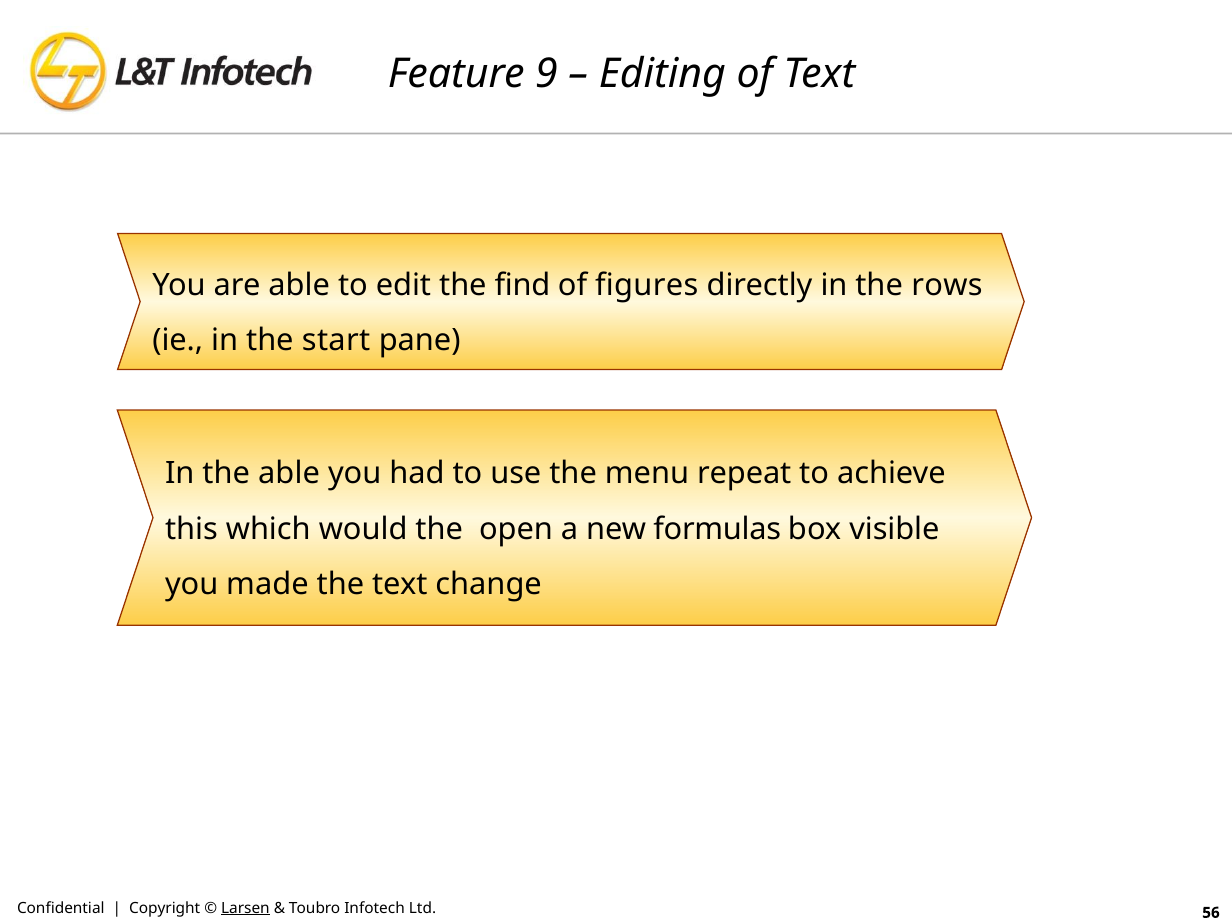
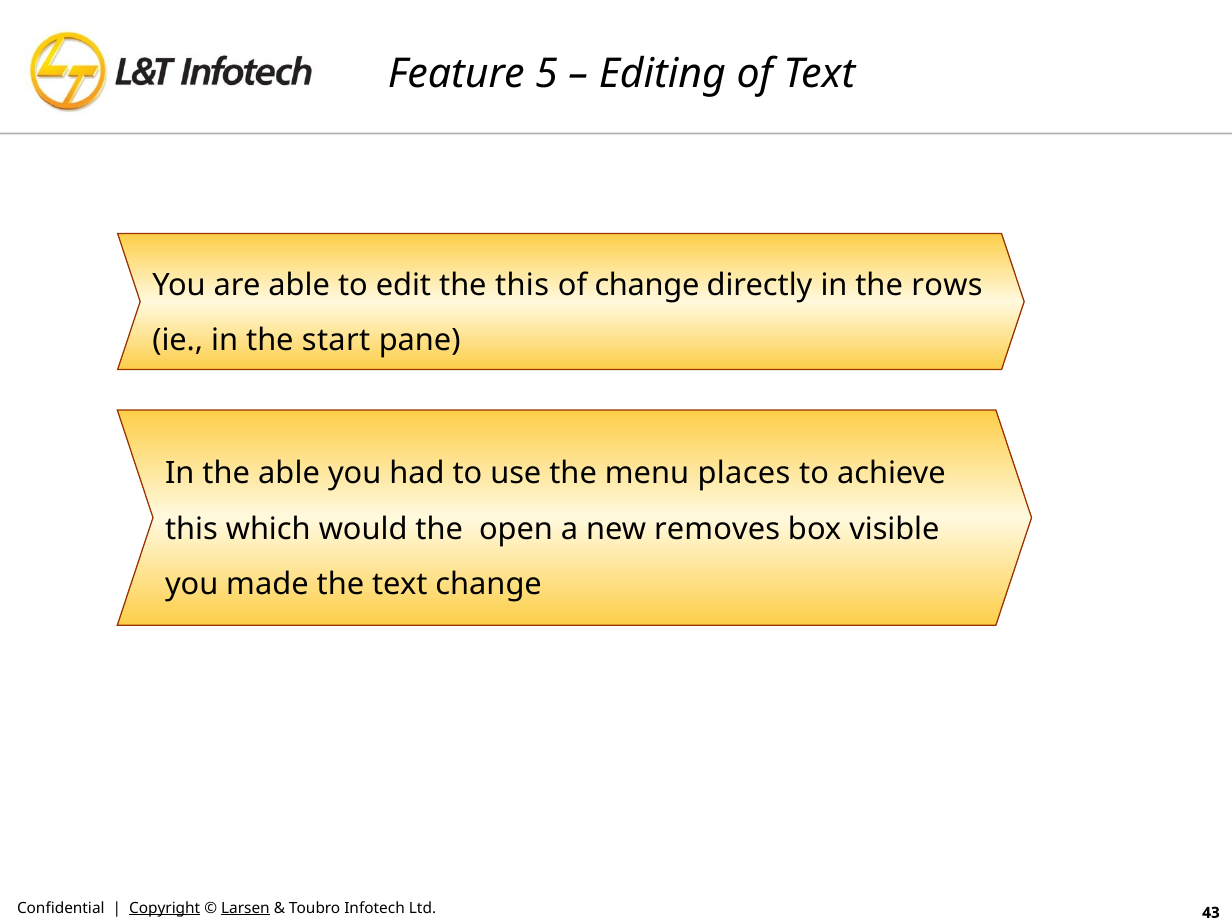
9: 9 -> 5
the find: find -> this
of figures: figures -> change
repeat: repeat -> places
formulas: formulas -> removes
Copyright underline: none -> present
56: 56 -> 43
